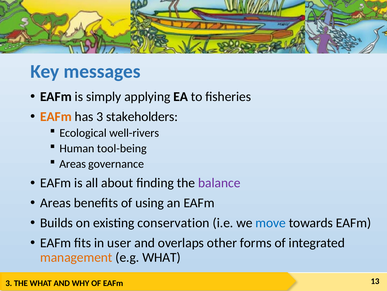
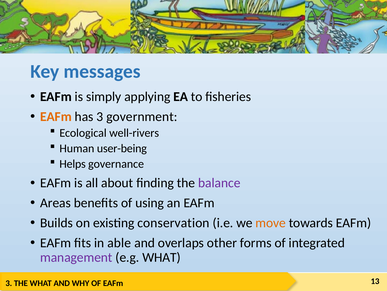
stakeholders: stakeholders -> government
tool-being: tool-being -> user-being
Areas at (73, 164): Areas -> Helps
move colour: blue -> orange
user: user -> able
management colour: orange -> purple
